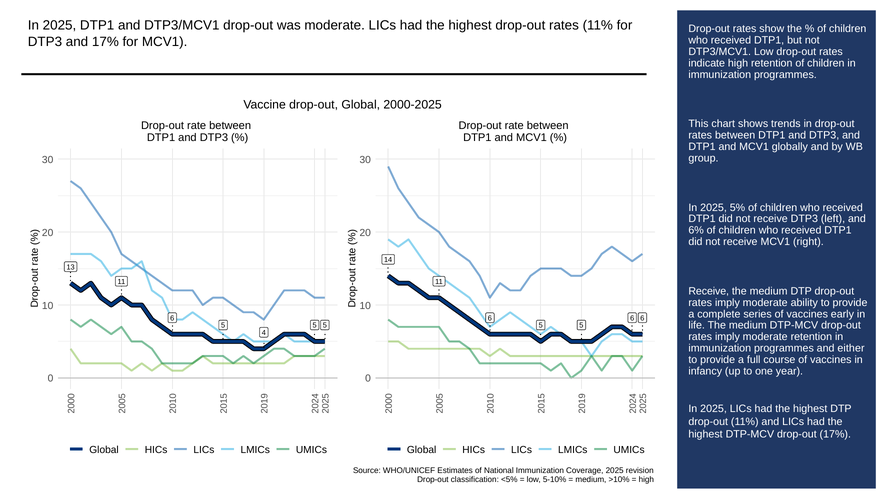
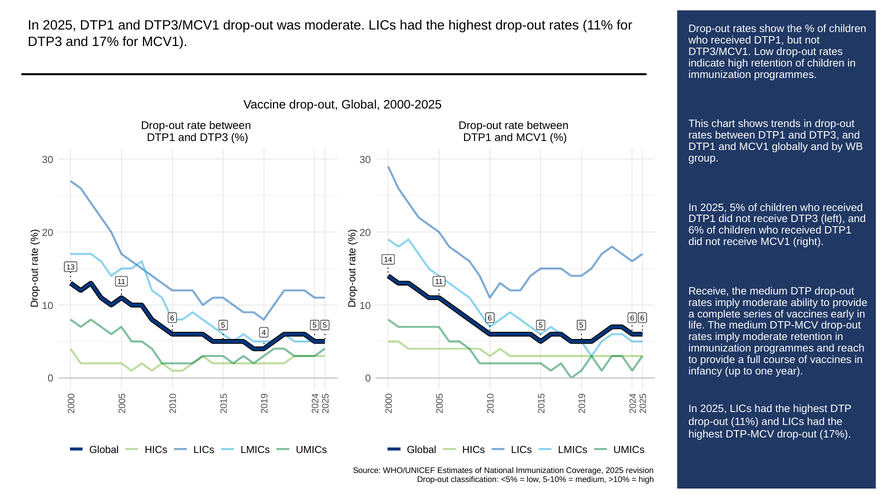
either: either -> reach
